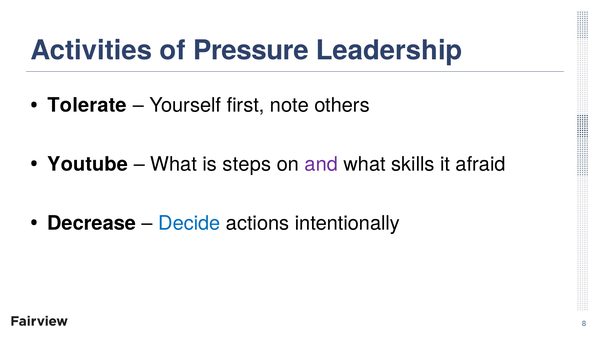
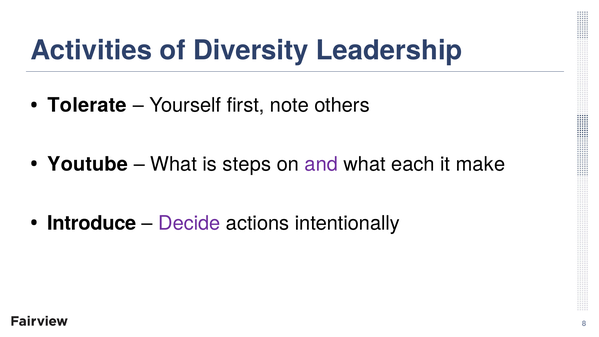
Pressure: Pressure -> Diversity
skills: skills -> each
afraid: afraid -> make
Decrease: Decrease -> Introduce
Decide colour: blue -> purple
